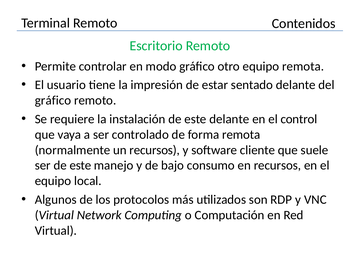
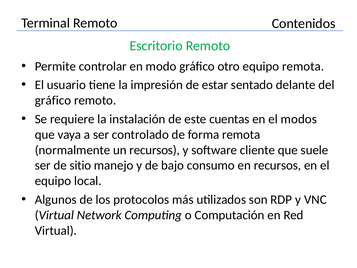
este delante: delante -> cuentas
control: control -> modos
ser de este: este -> sitio
